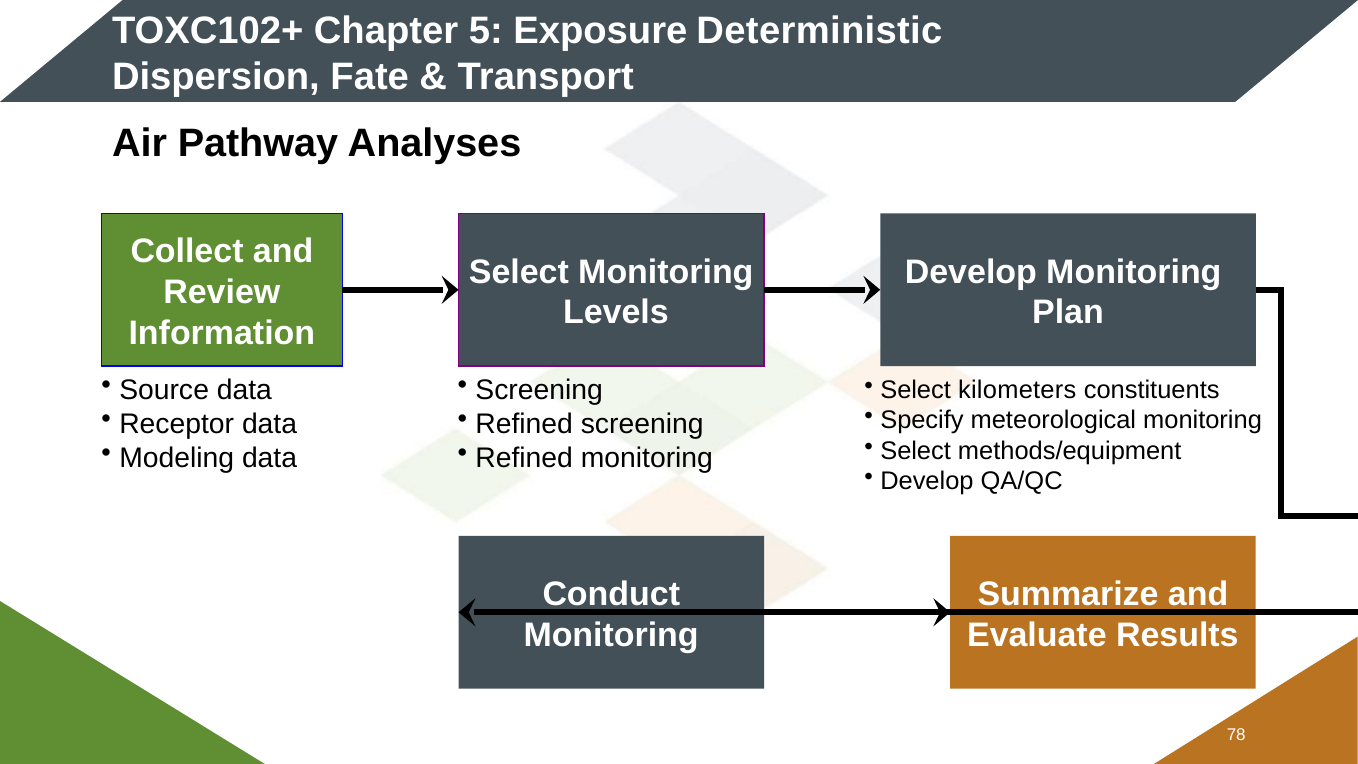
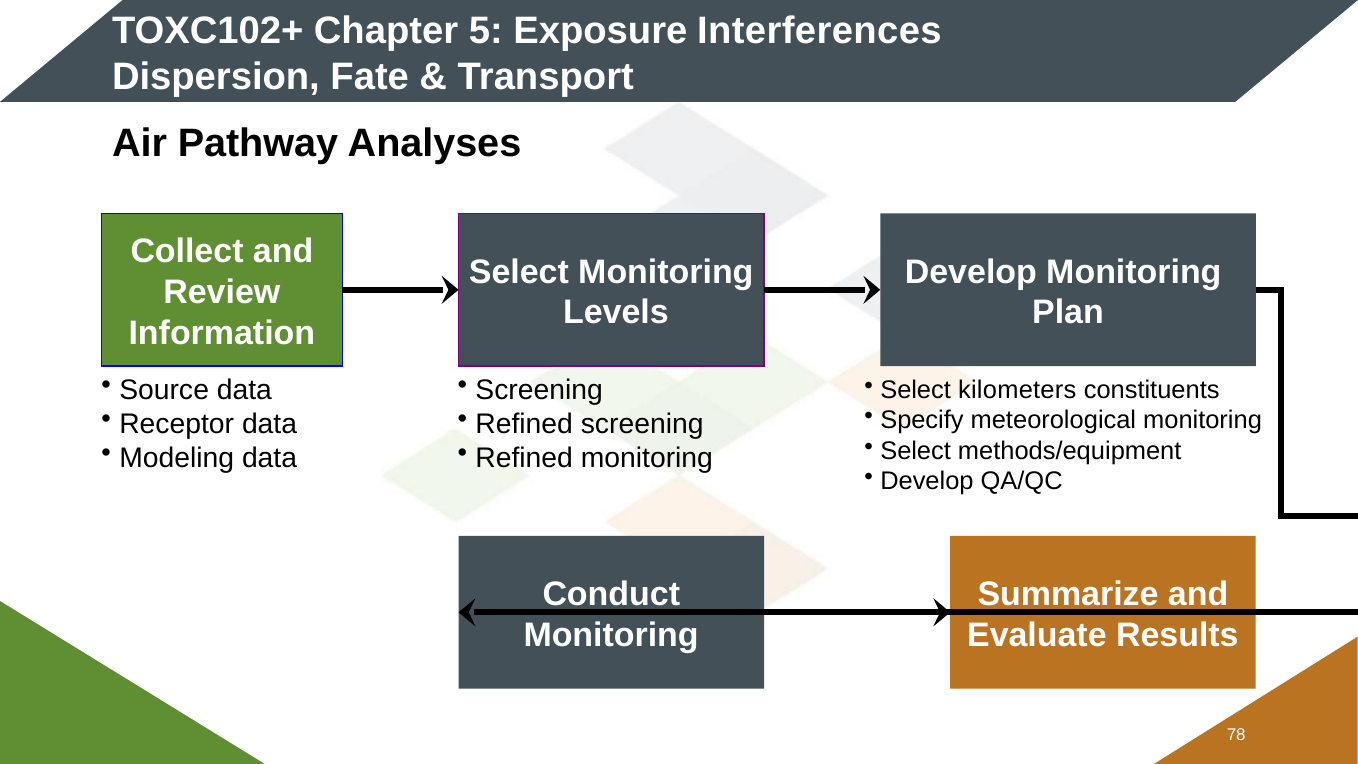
Deterministic: Deterministic -> Interferences
